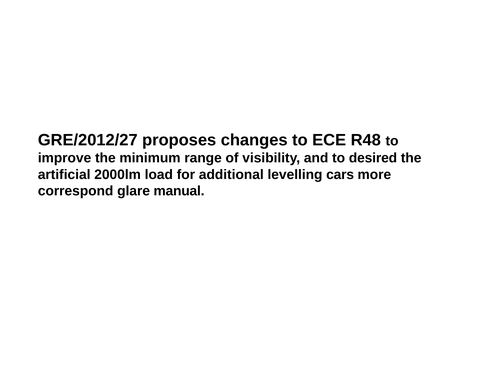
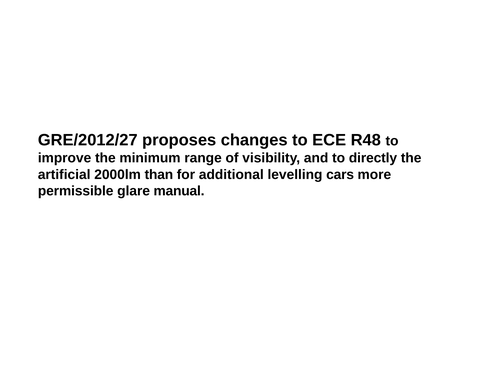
desired: desired -> directly
load: load -> than
correspond: correspond -> permissible
